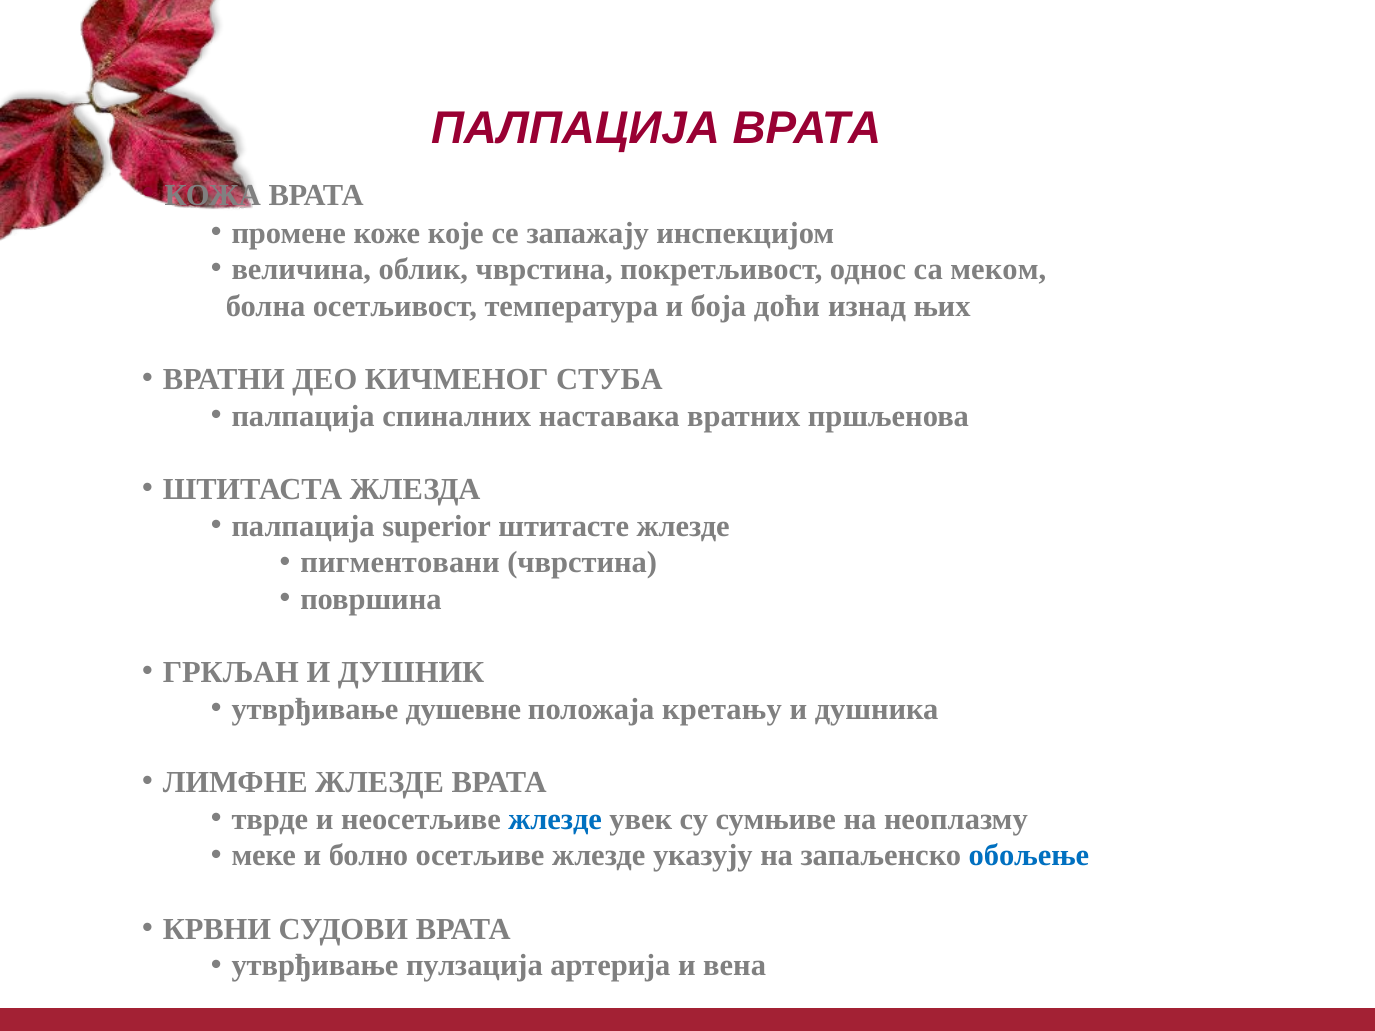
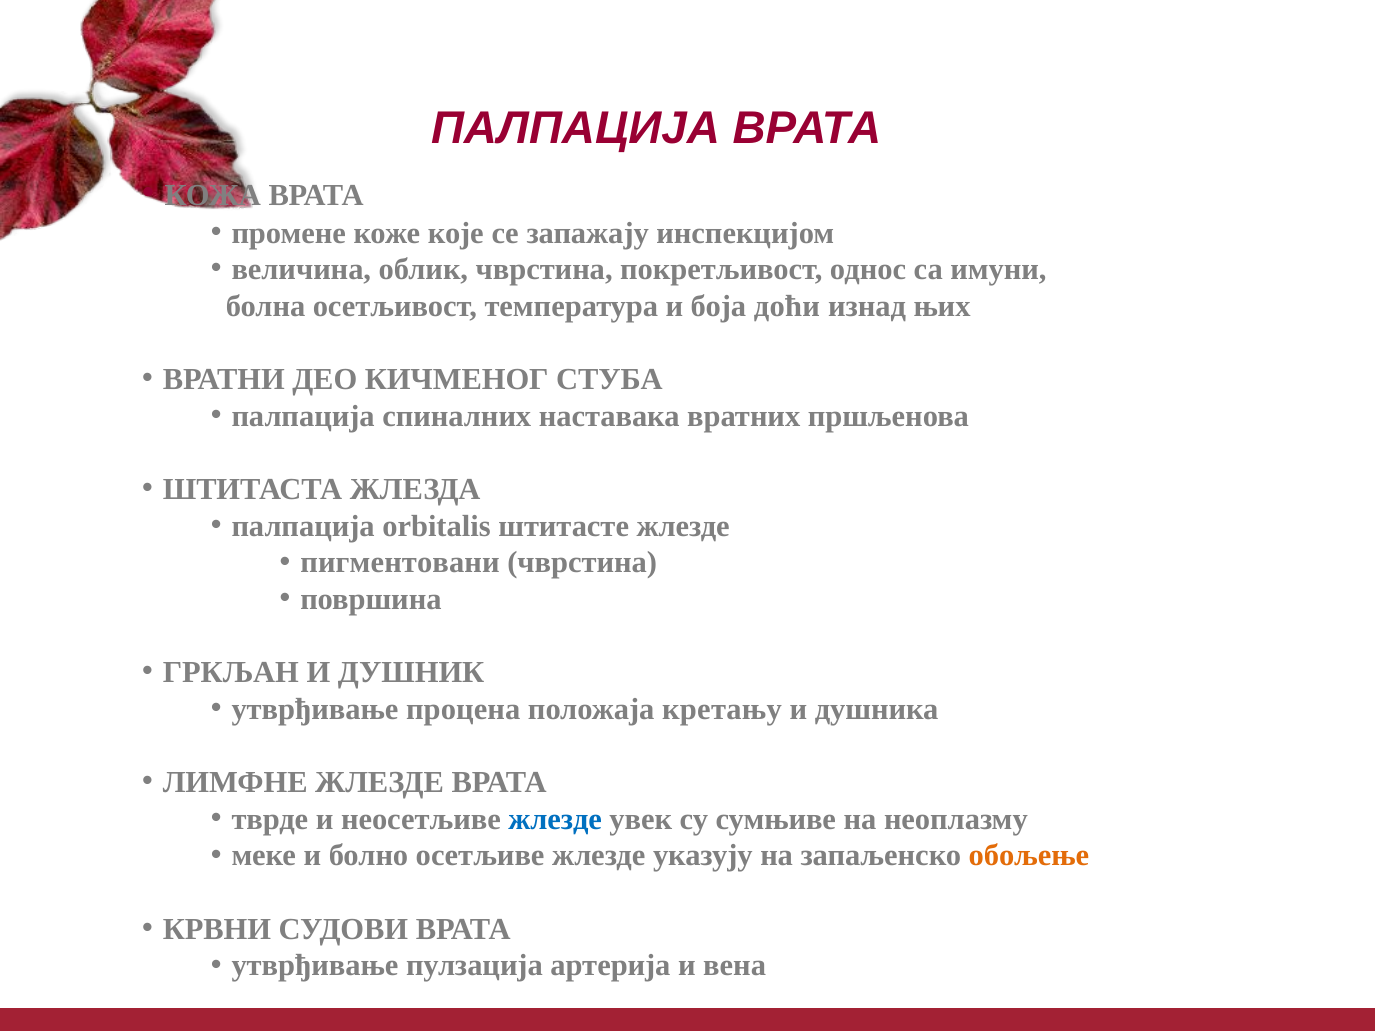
меком: меком -> имуни
superior: superior -> orbitalis
душевне: душевне -> процена
обољење colour: blue -> orange
